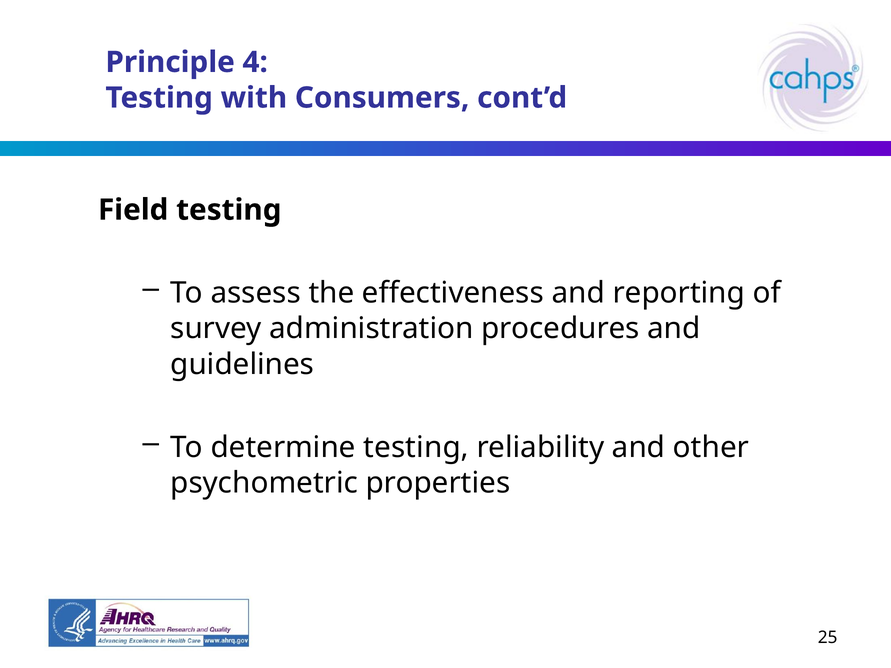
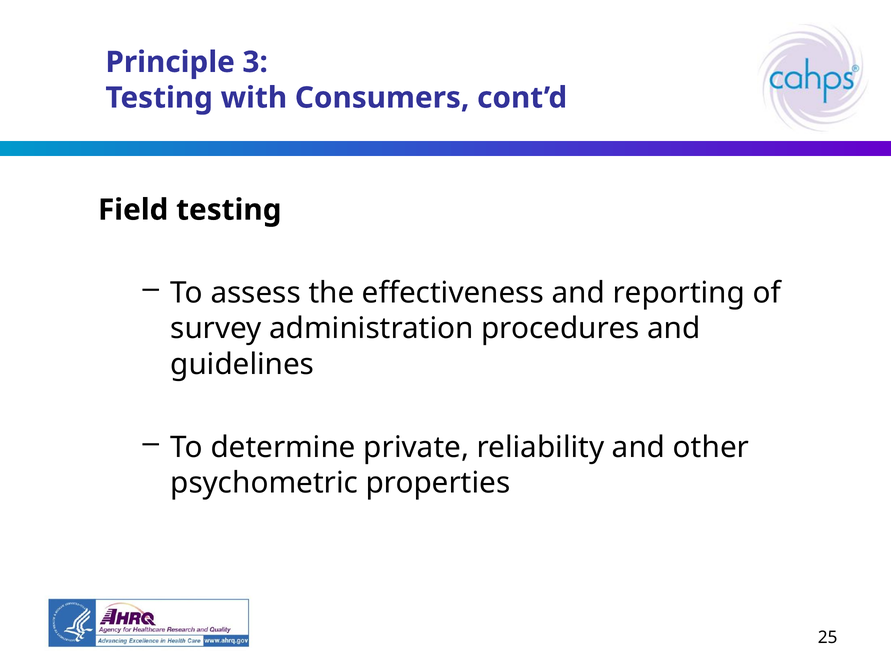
4: 4 -> 3
determine testing: testing -> private
